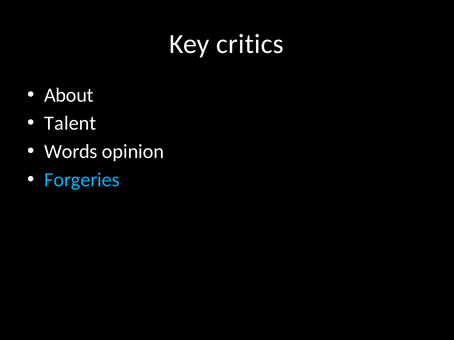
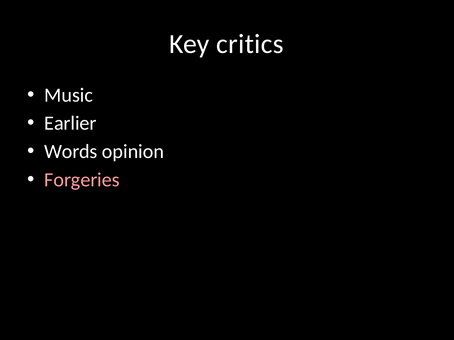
About: About -> Music
Talent: Talent -> Earlier
Forgeries colour: light blue -> pink
